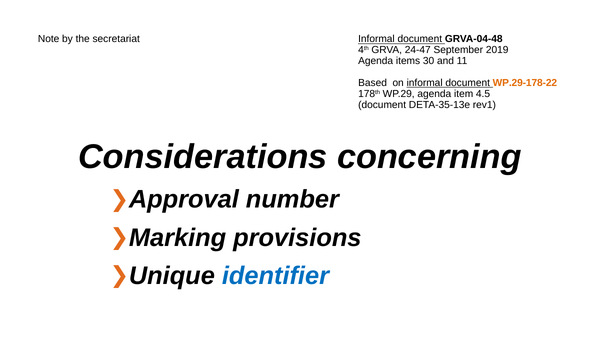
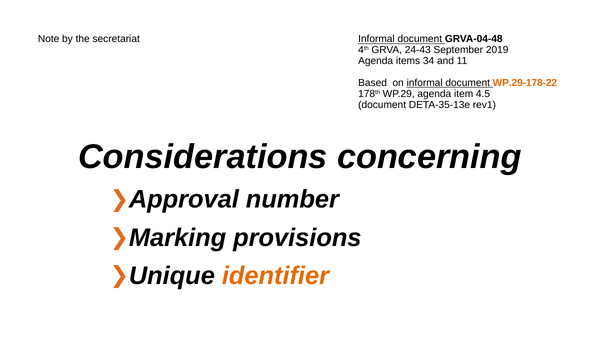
24-47: 24-47 -> 24-43
30: 30 -> 34
identifier colour: blue -> orange
